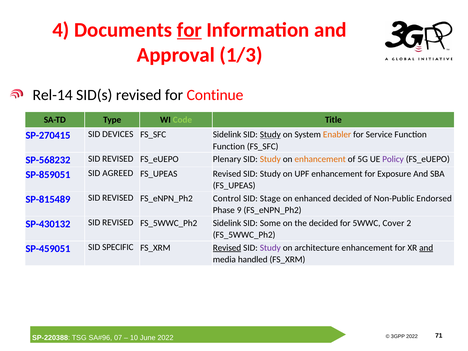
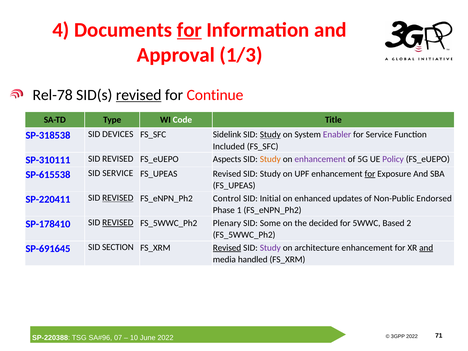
Rel-14: Rel-14 -> Rel-78
revised at (139, 95) underline: none -> present
Code colour: light green -> white
SP-270415: SP-270415 -> SP-318538
Enabler colour: orange -> purple
Function at (229, 146): Function -> Included
SP-568232: SP-568232 -> SP-310111
Plenary: Plenary -> Aspects
enhancement at (320, 159) colour: orange -> purple
SP-859051: SP-859051 -> SP-615538
SID AGREED: AGREED -> SERVICE
for at (370, 174) underline: none -> present
SP-815489: SP-815489 -> SP-220411
REVISED at (118, 198) underline: none -> present
Stage: Stage -> Initial
enhanced decided: decided -> updates
9: 9 -> 1
SP-430132: SP-430132 -> SP-178410
REVISED at (118, 223) underline: none -> present
Sidelink at (227, 223): Sidelink -> Plenary
Cover: Cover -> Based
SP-459051: SP-459051 -> SP-691645
SPECIFIC: SPECIFIC -> SECTION
